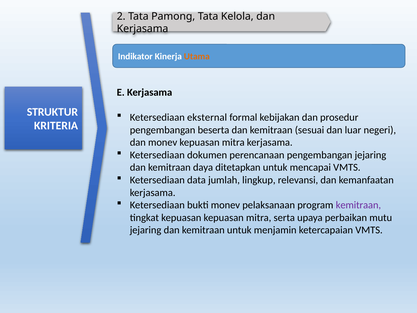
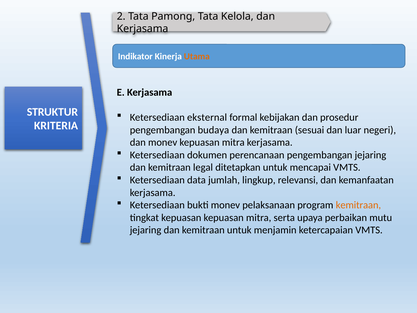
beserta: beserta -> budaya
daya: daya -> legal
kemitraan at (358, 205) colour: purple -> orange
